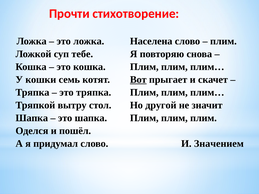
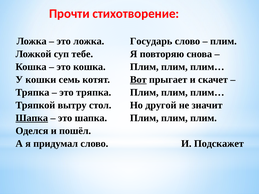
Населена: Населена -> Государь
Шапка at (32, 118) underline: none -> present
Значением: Значением -> Подскажет
